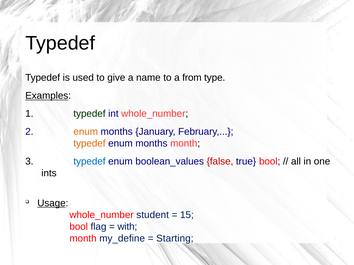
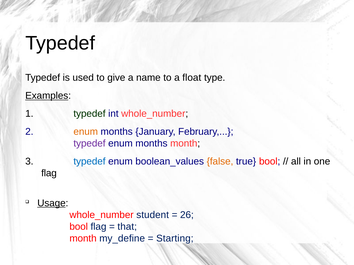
from: from -> float
typedef at (89, 144) colour: orange -> purple
false colour: red -> orange
ints at (49, 174): ints -> flag
15: 15 -> 26
with: with -> that
